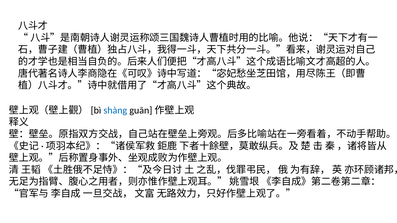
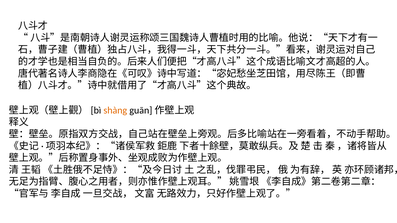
shàng colour: blue -> orange
